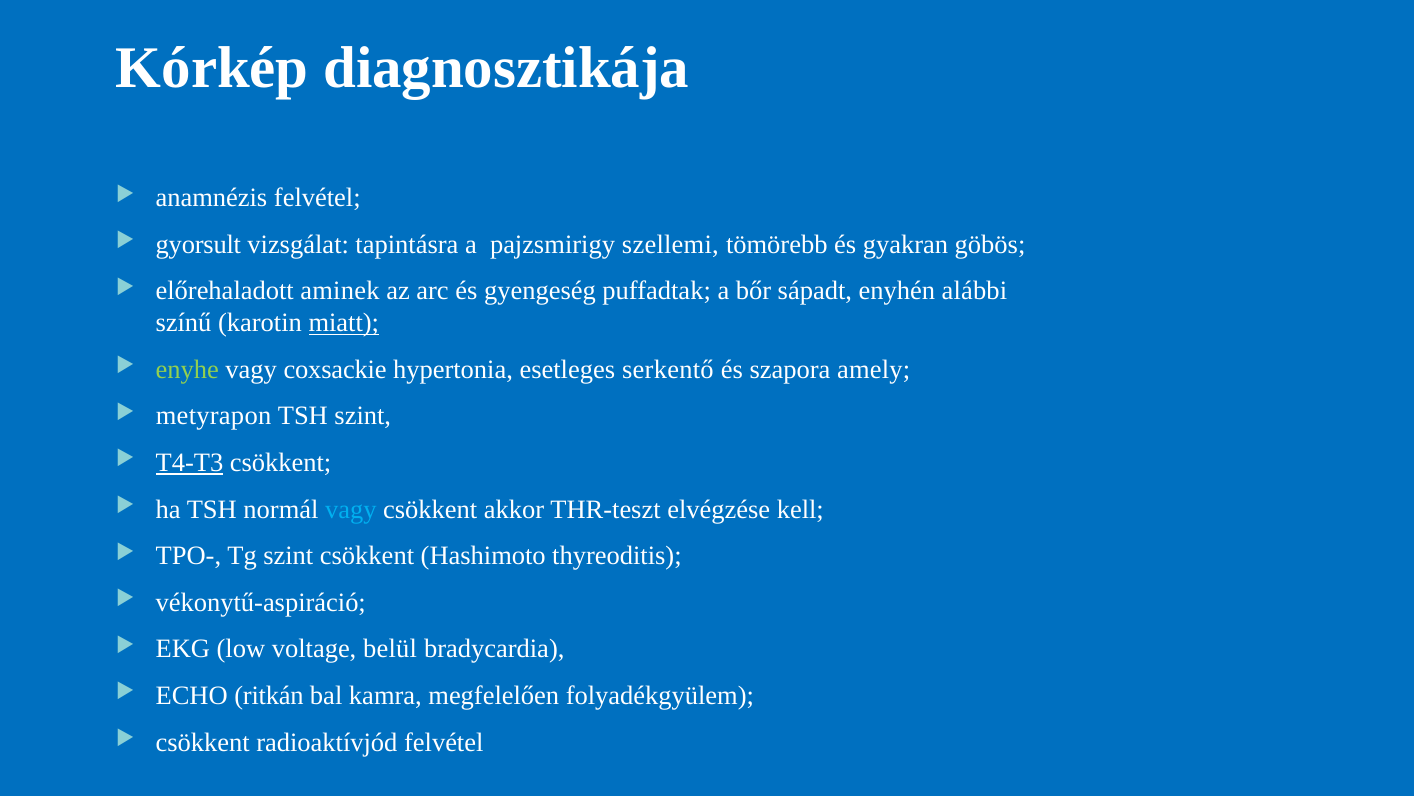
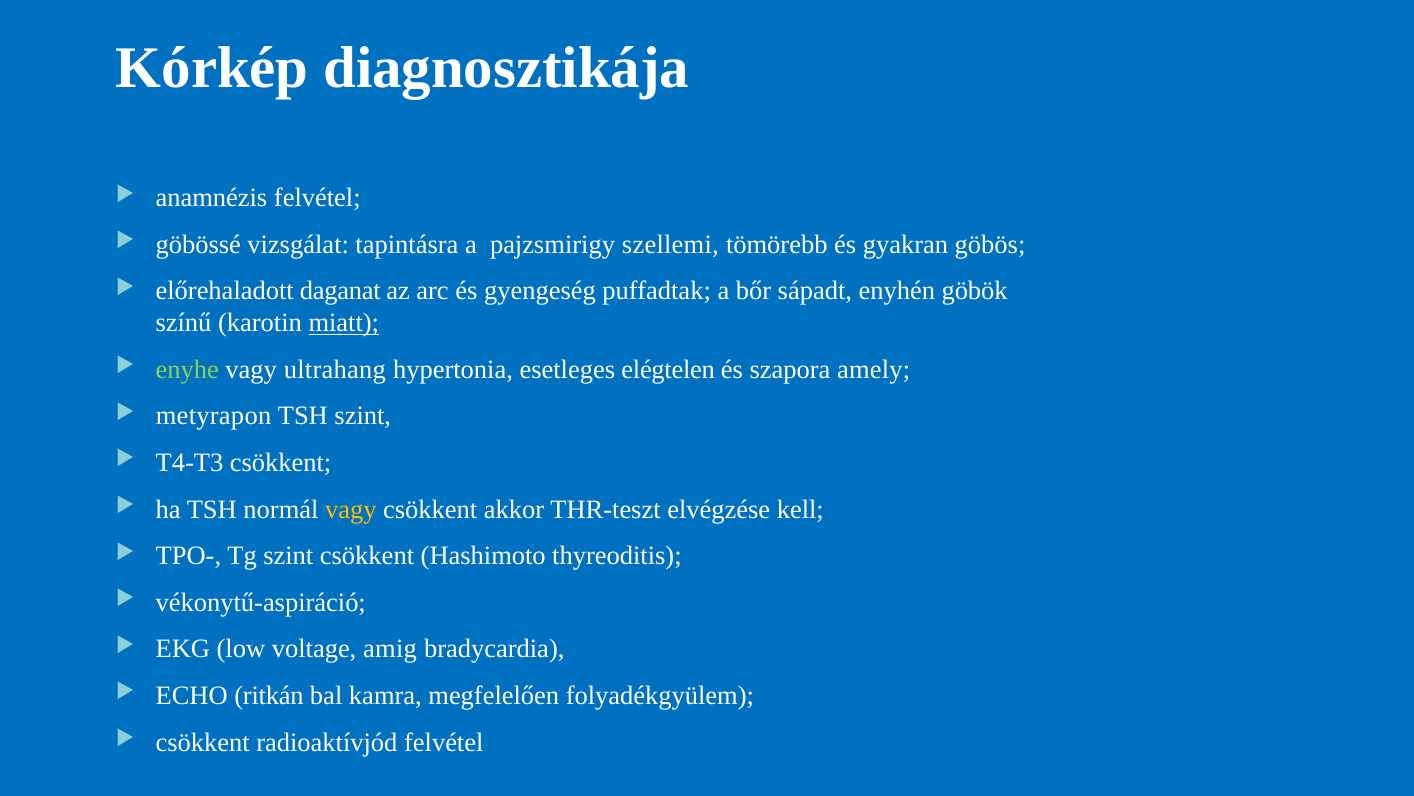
gyorsult: gyorsult -> göbössé
aminek: aminek -> daganat
alábbi: alábbi -> göbök
coxsackie: coxsackie -> ultrahang
serkentő: serkentő -> elégtelen
T4-T3 underline: present -> none
vagy at (351, 509) colour: light blue -> yellow
belül: belül -> amig
